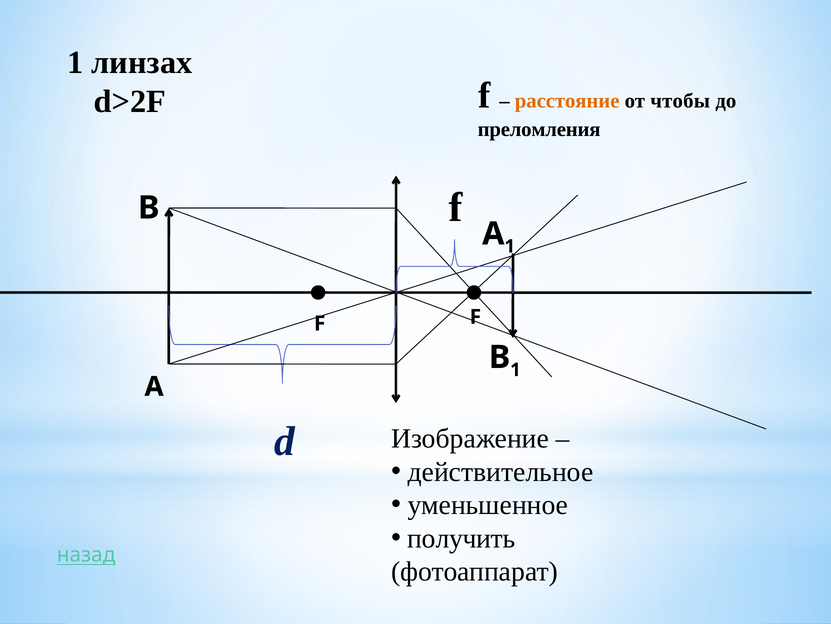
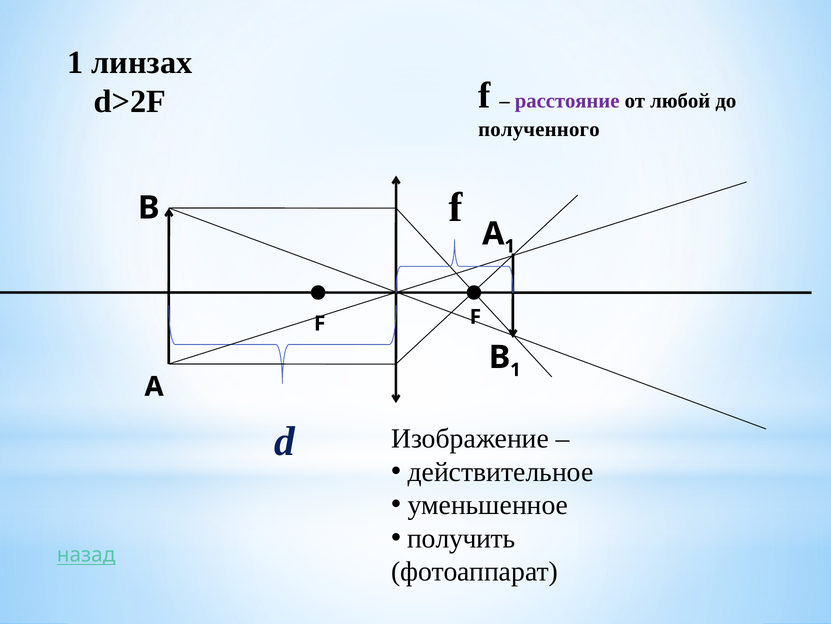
расстояние colour: orange -> purple
чтобы: чтобы -> любой
преломления: преломления -> полученного
